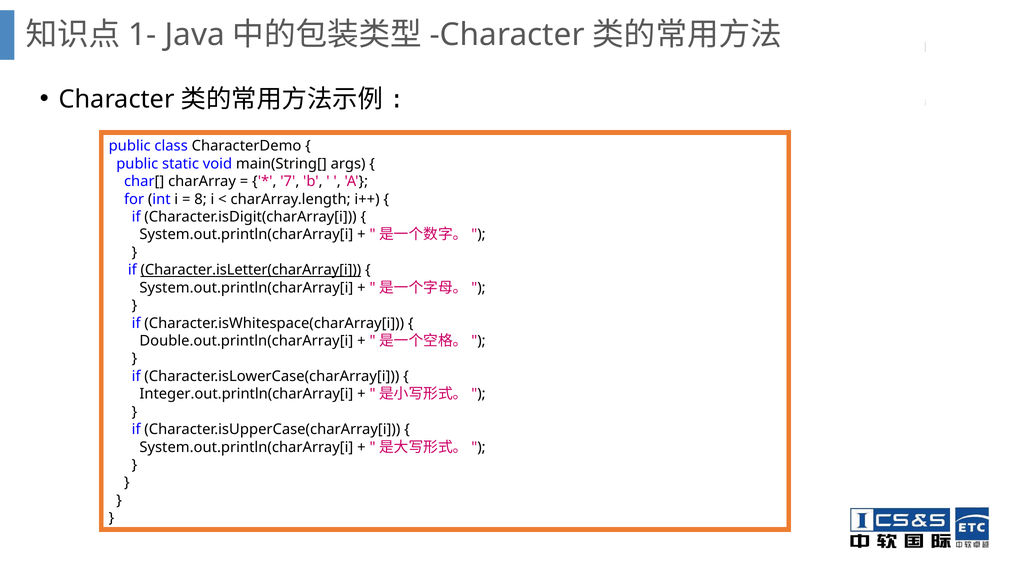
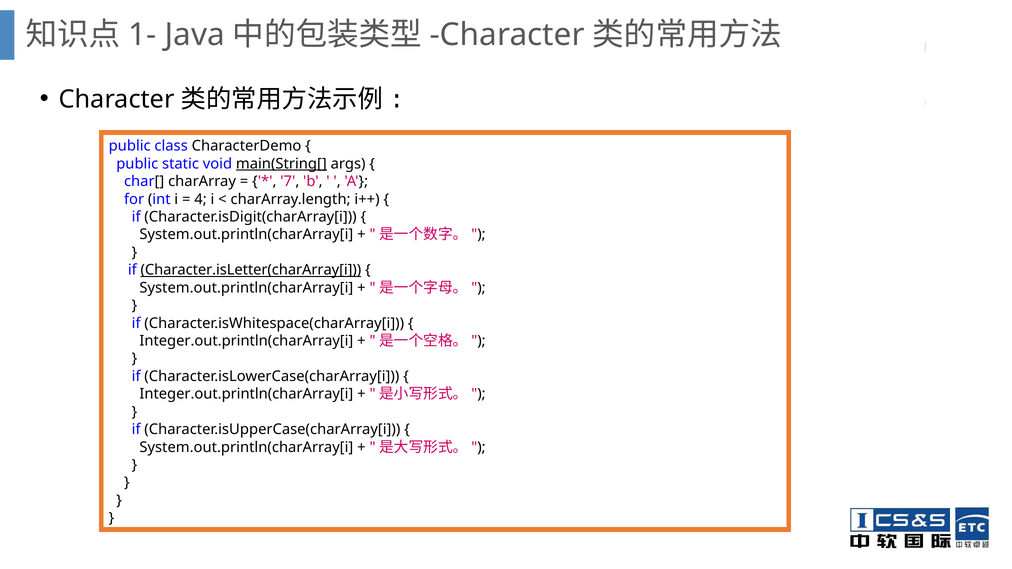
main(String[ underline: none -> present
8: 8 -> 4
Double.out.println(charArray[i at (246, 341): Double.out.println(charArray[i -> Integer.out.println(charArray[i
